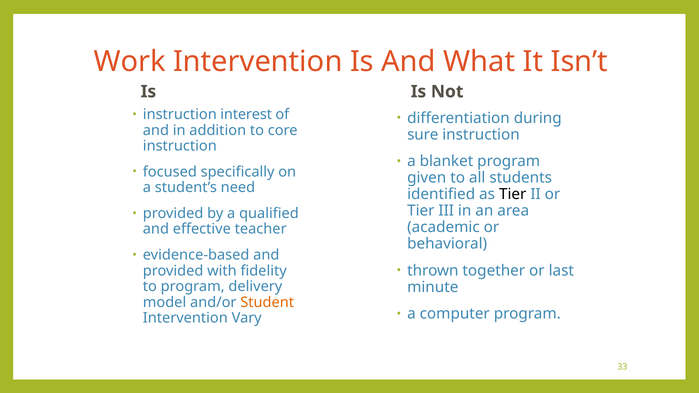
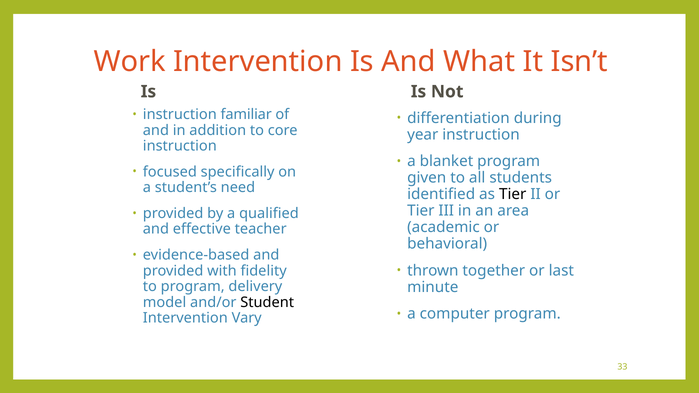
interest: interest -> familiar
sure: sure -> year
Student colour: orange -> black
